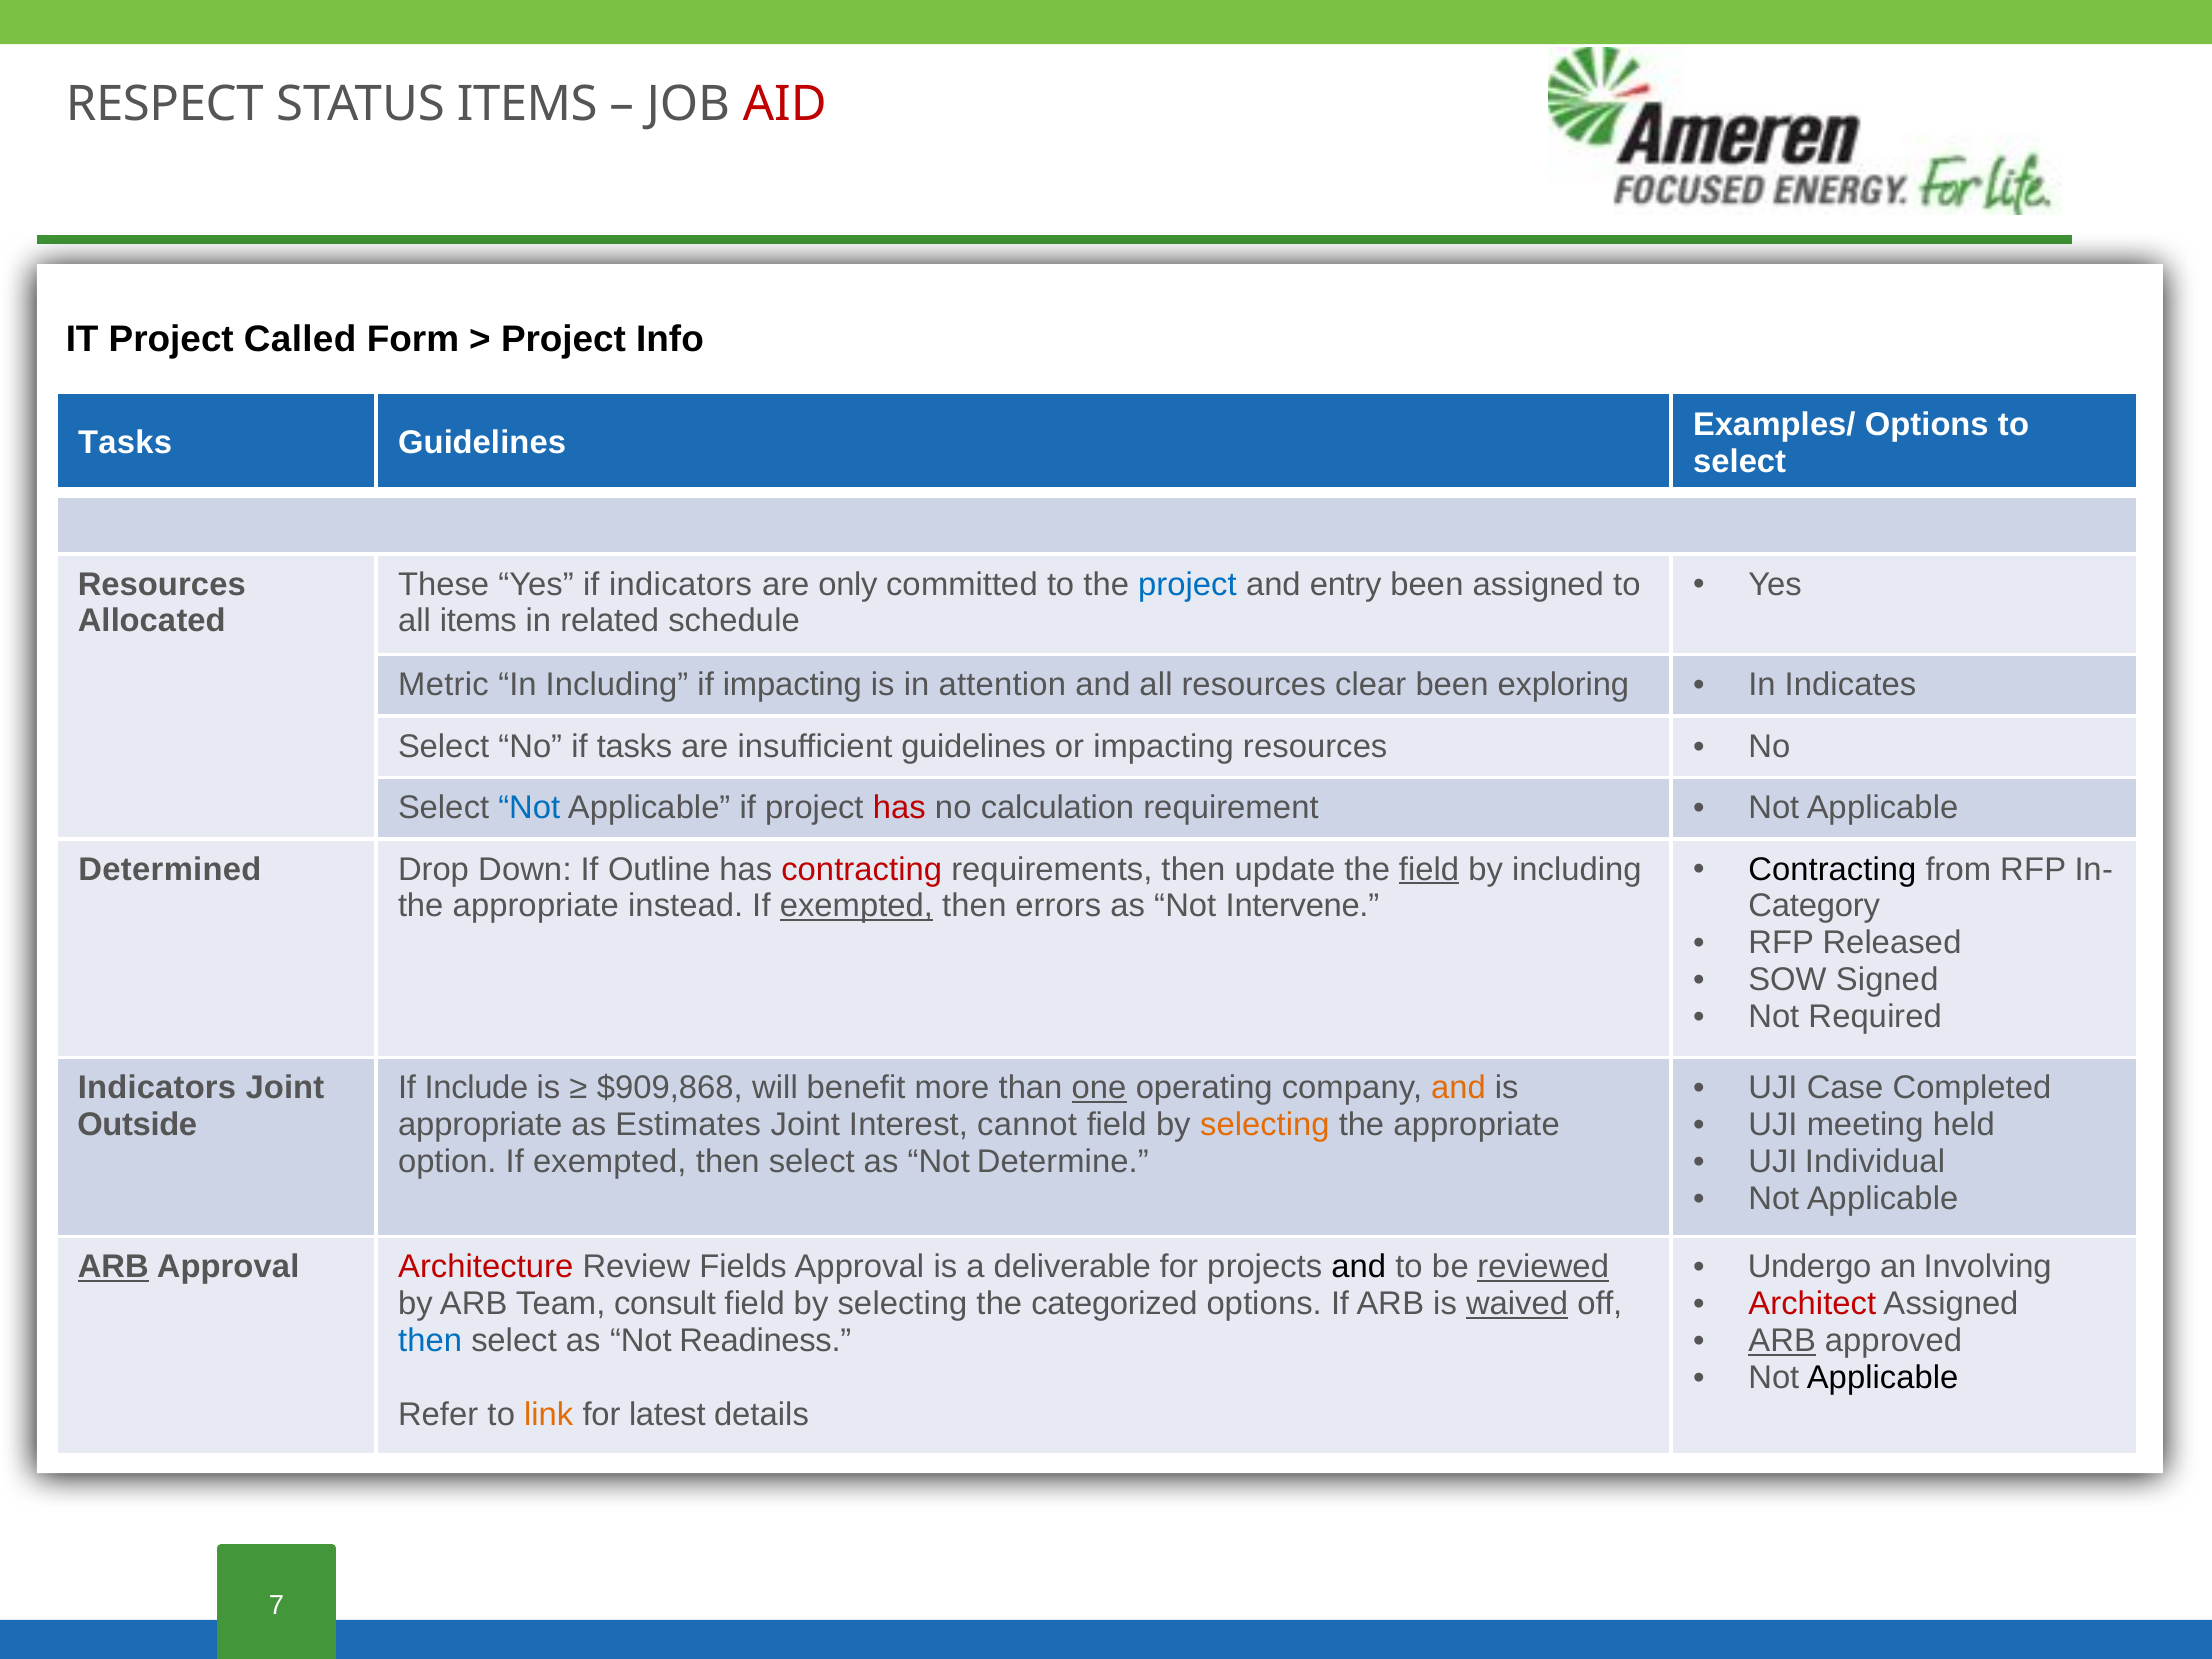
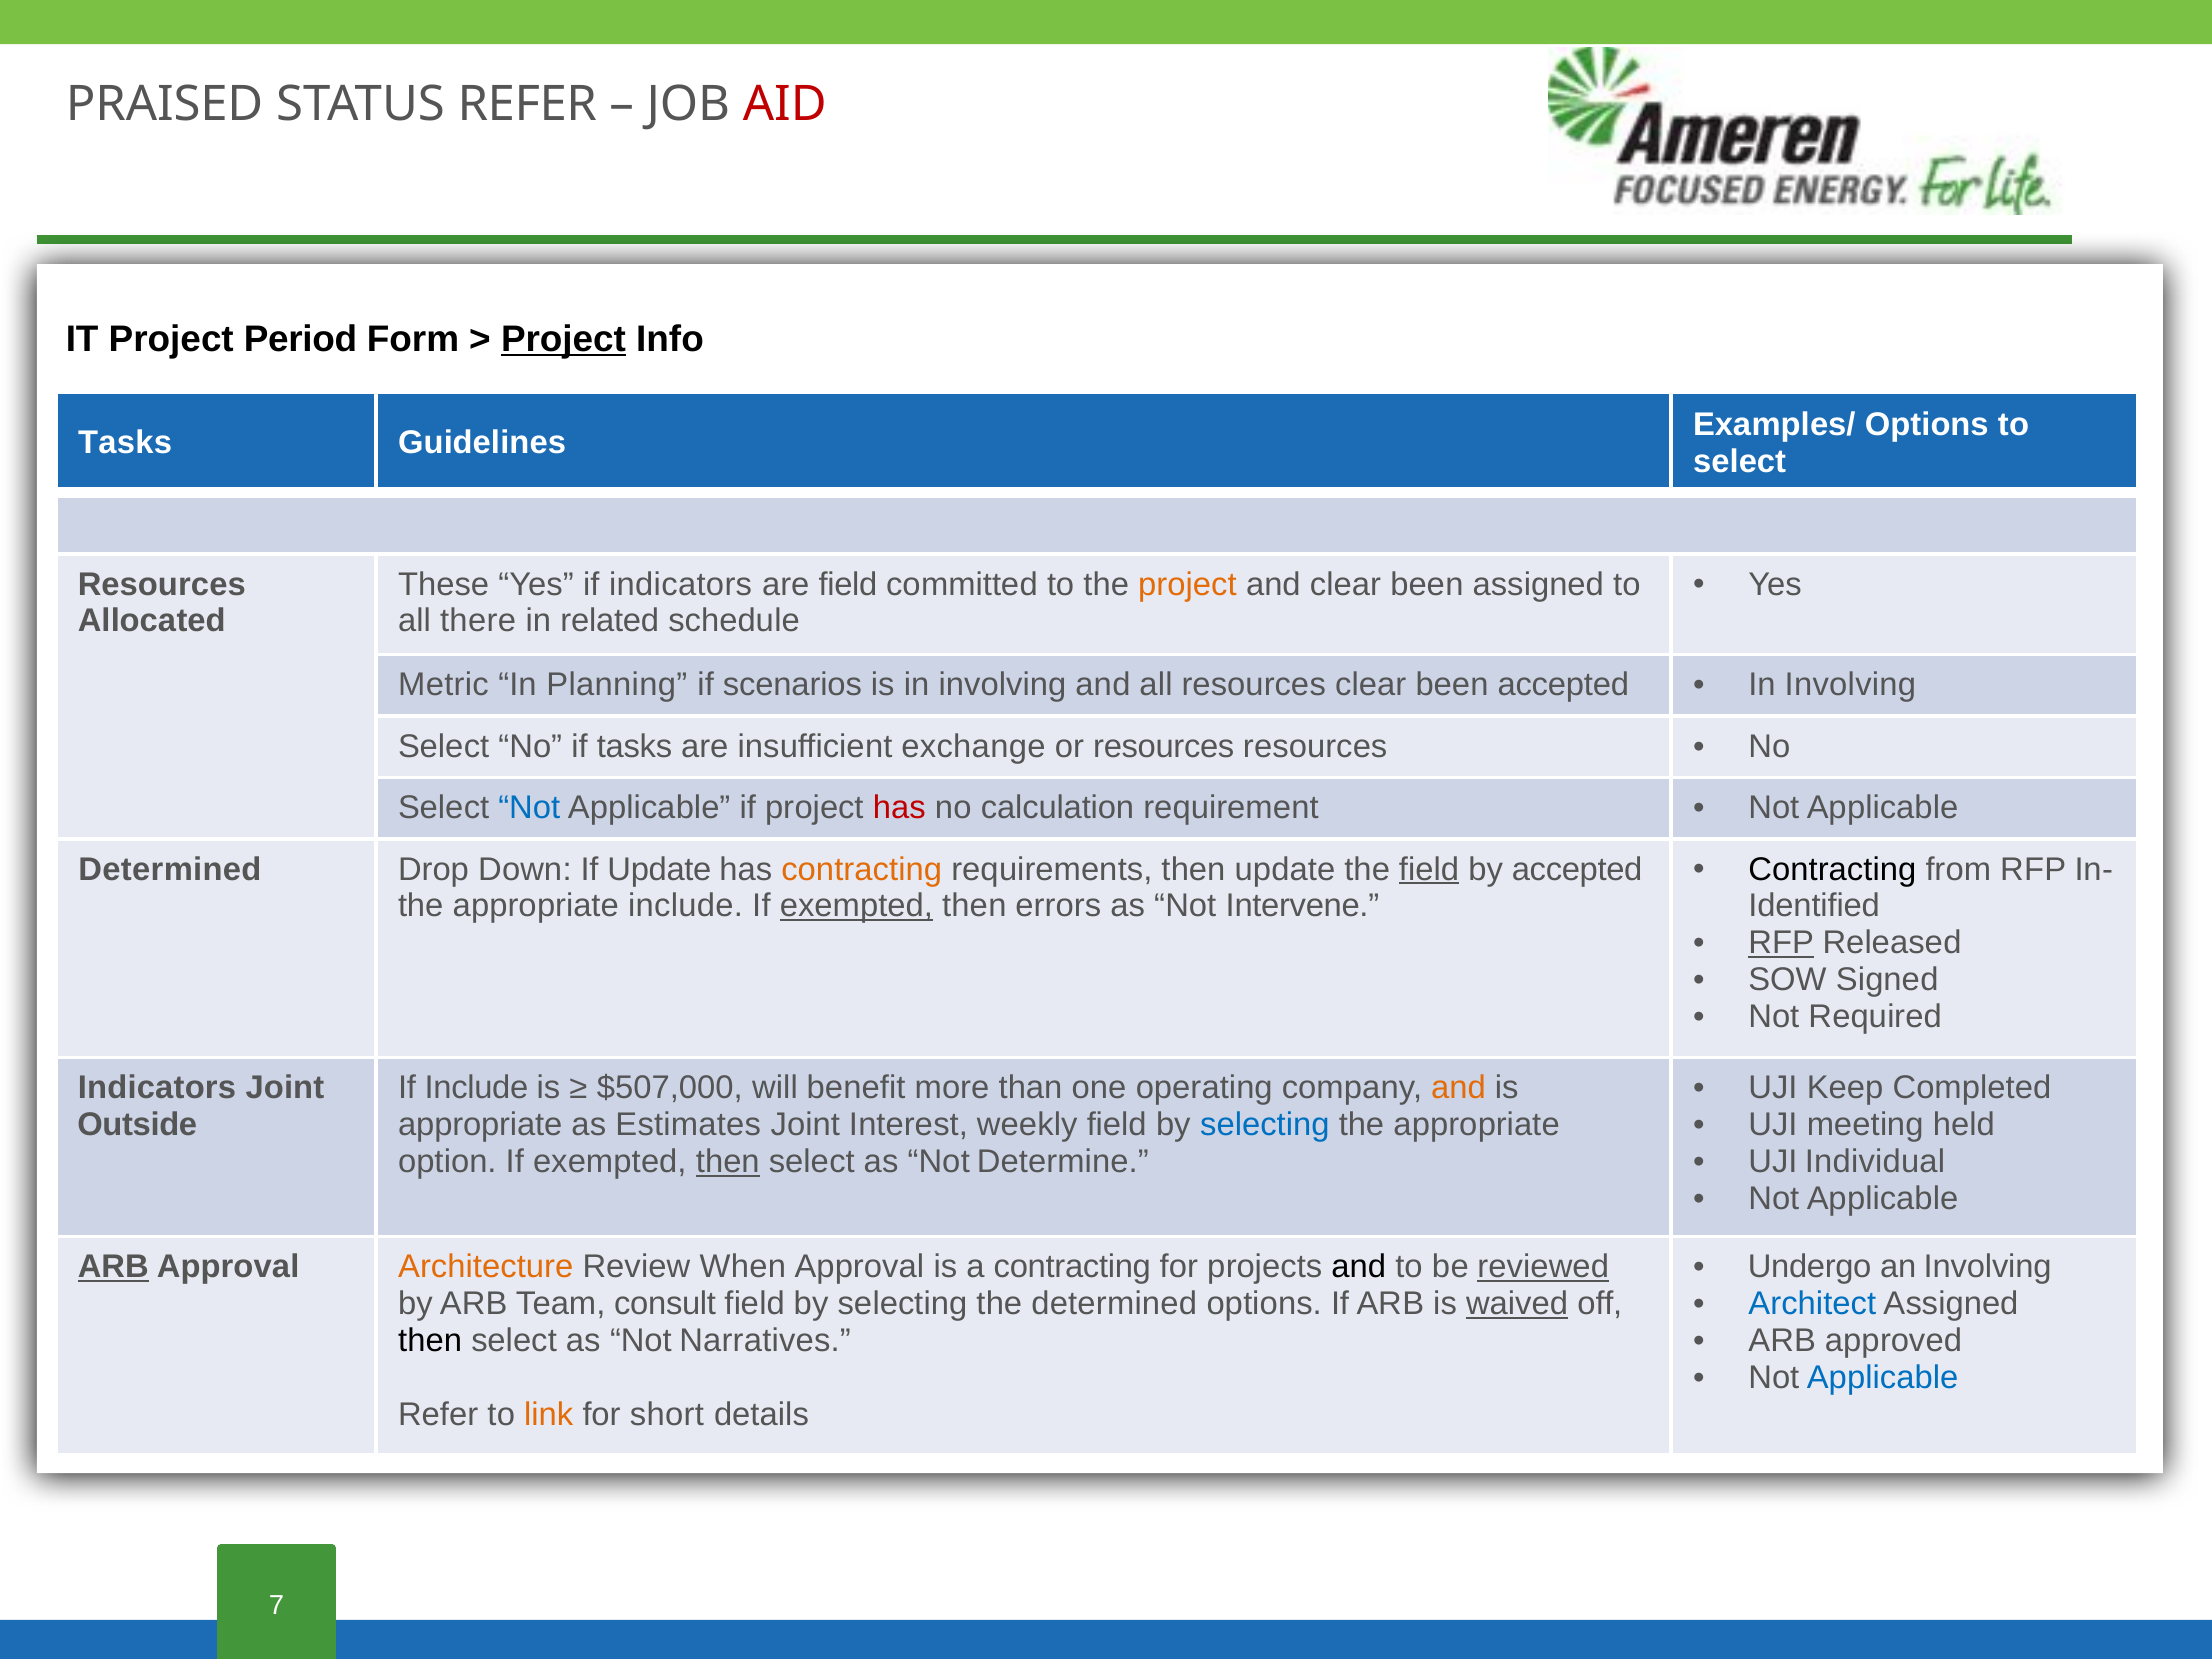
RESPECT: RESPECT -> PRAISED
STATUS ITEMS: ITEMS -> REFER
Called: Called -> Period
Project at (563, 339) underline: none -> present
are only: only -> field
project at (1187, 584) colour: blue -> orange
and entry: entry -> clear
all items: items -> there
In Including: Including -> Planning
if impacting: impacting -> scenarios
is in attention: attention -> involving
been exploring: exploring -> accepted
Indicates at (1851, 685): Indicates -> Involving
insufficient guidelines: guidelines -> exchange
or impacting: impacting -> resources
If Outline: Outline -> Update
contracting at (862, 869) colour: red -> orange
by including: including -> accepted
appropriate instead: instead -> include
Category: Category -> Identified
RFP at (1781, 943) underline: none -> present
$909,868: $909,868 -> $507,000
one underline: present -> none
Case: Case -> Keep
cannot: cannot -> weekly
selecting at (1265, 1125) colour: orange -> blue
then at (728, 1161) underline: none -> present
Architecture colour: red -> orange
Fields: Fields -> When
a deliverable: deliverable -> contracting
the categorized: categorized -> determined
Architect colour: red -> blue
then at (430, 1341) colour: blue -> black
Readiness: Readiness -> Narratives
ARB at (1782, 1341) underline: present -> none
Applicable at (1883, 1378) colour: black -> blue
latest: latest -> short
